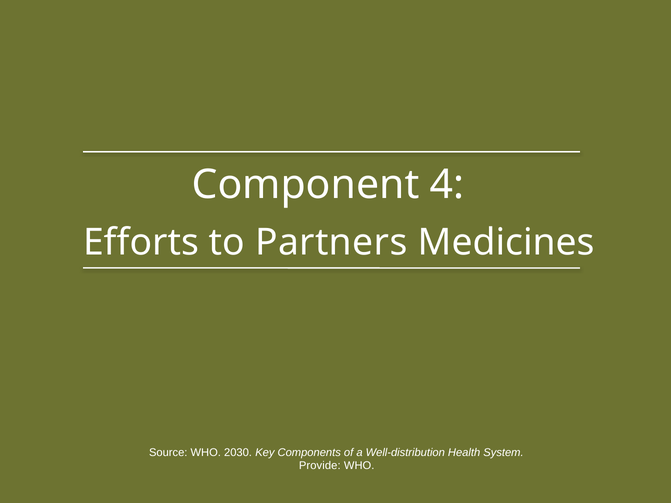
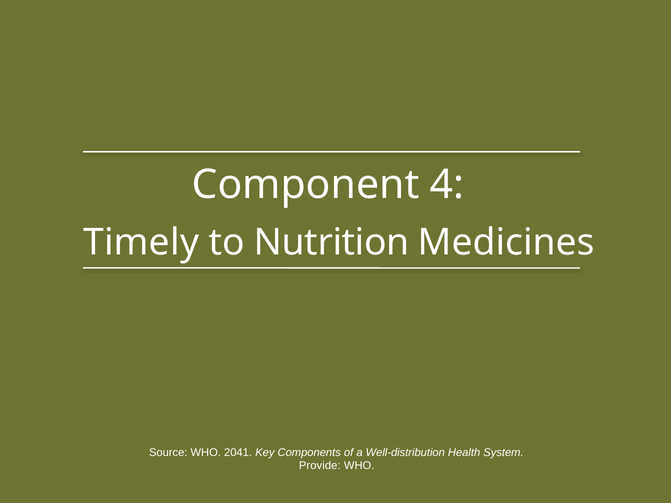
Efforts: Efforts -> Timely
Partners: Partners -> Nutrition
2030: 2030 -> 2041
